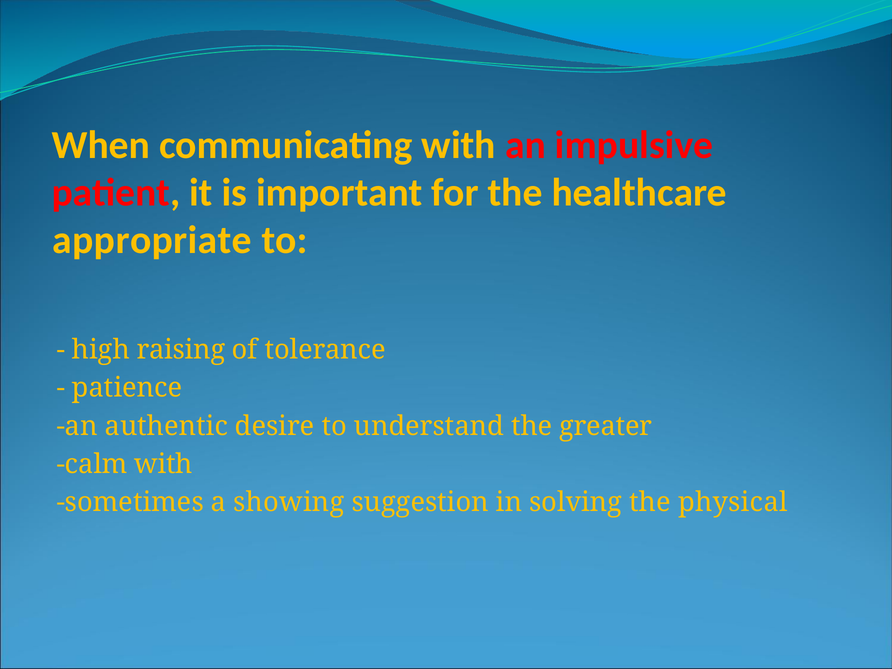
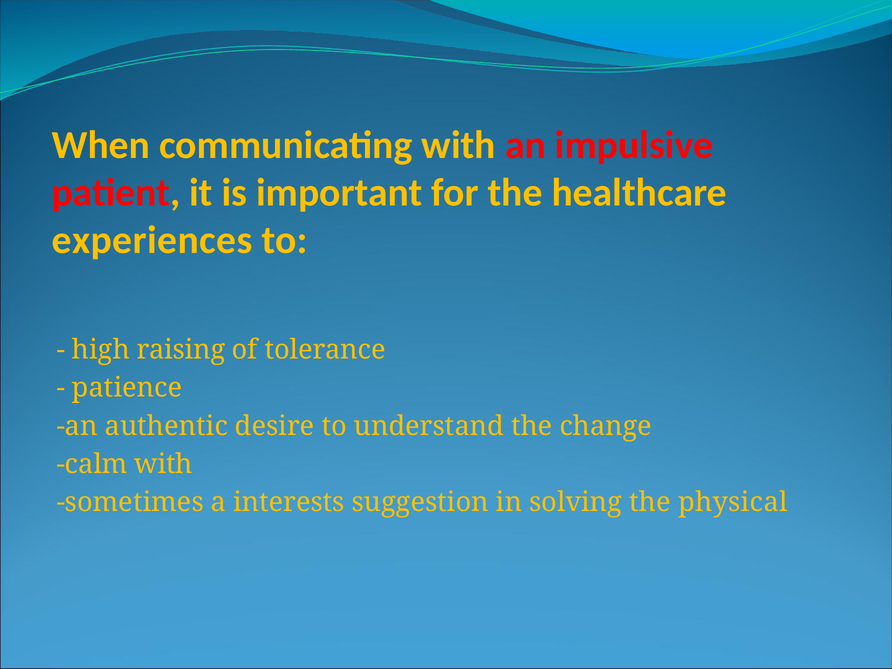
appropriate: appropriate -> experiences
greater: greater -> change
showing: showing -> interests
